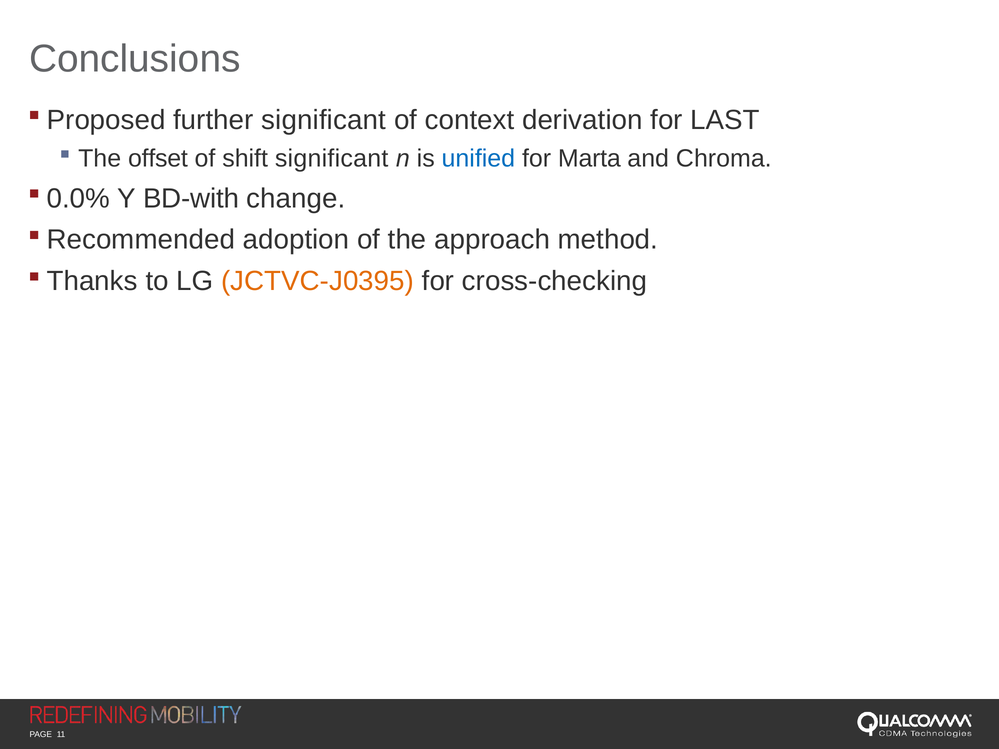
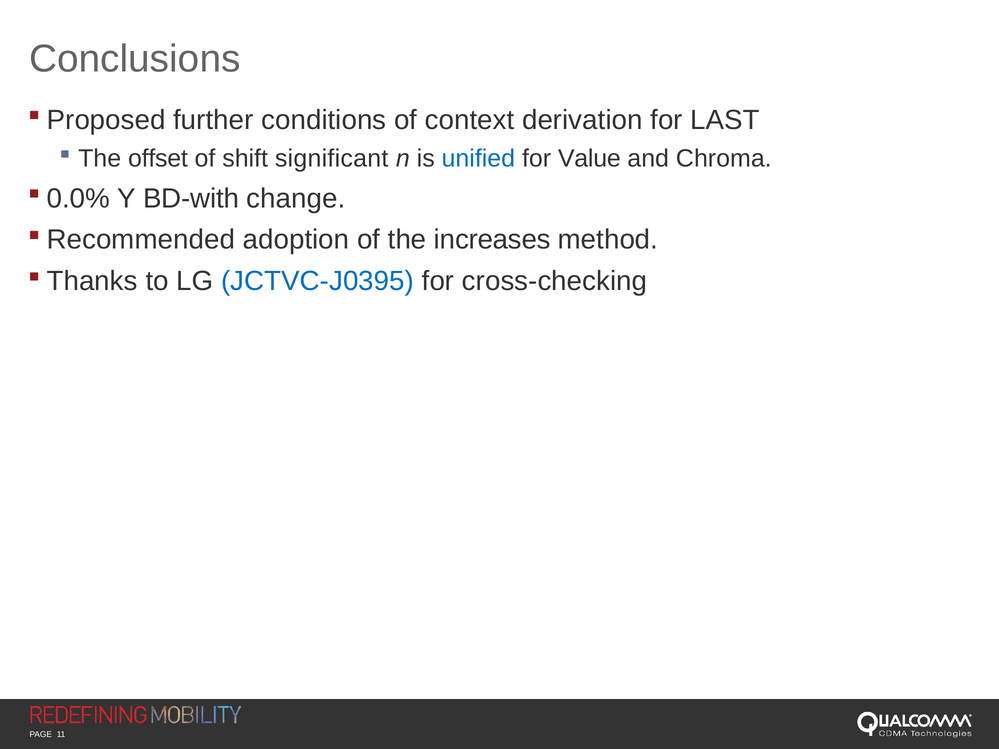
further significant: significant -> conditions
Marta: Marta -> Value
approach: approach -> increases
JCTVC-J0395 colour: orange -> blue
